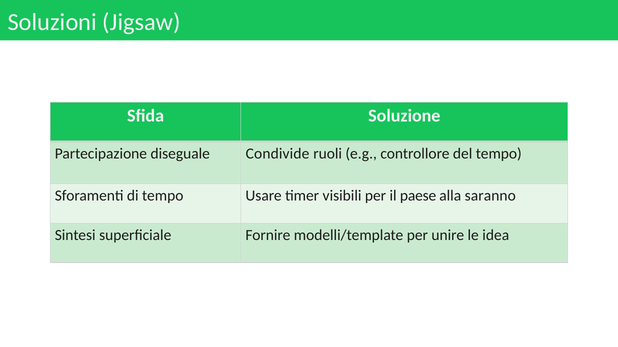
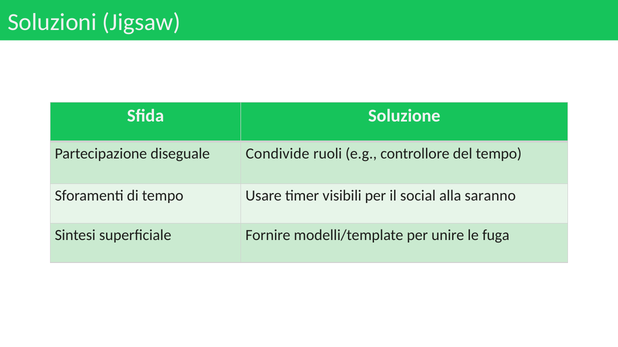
paese: paese -> social
idea: idea -> fuga
